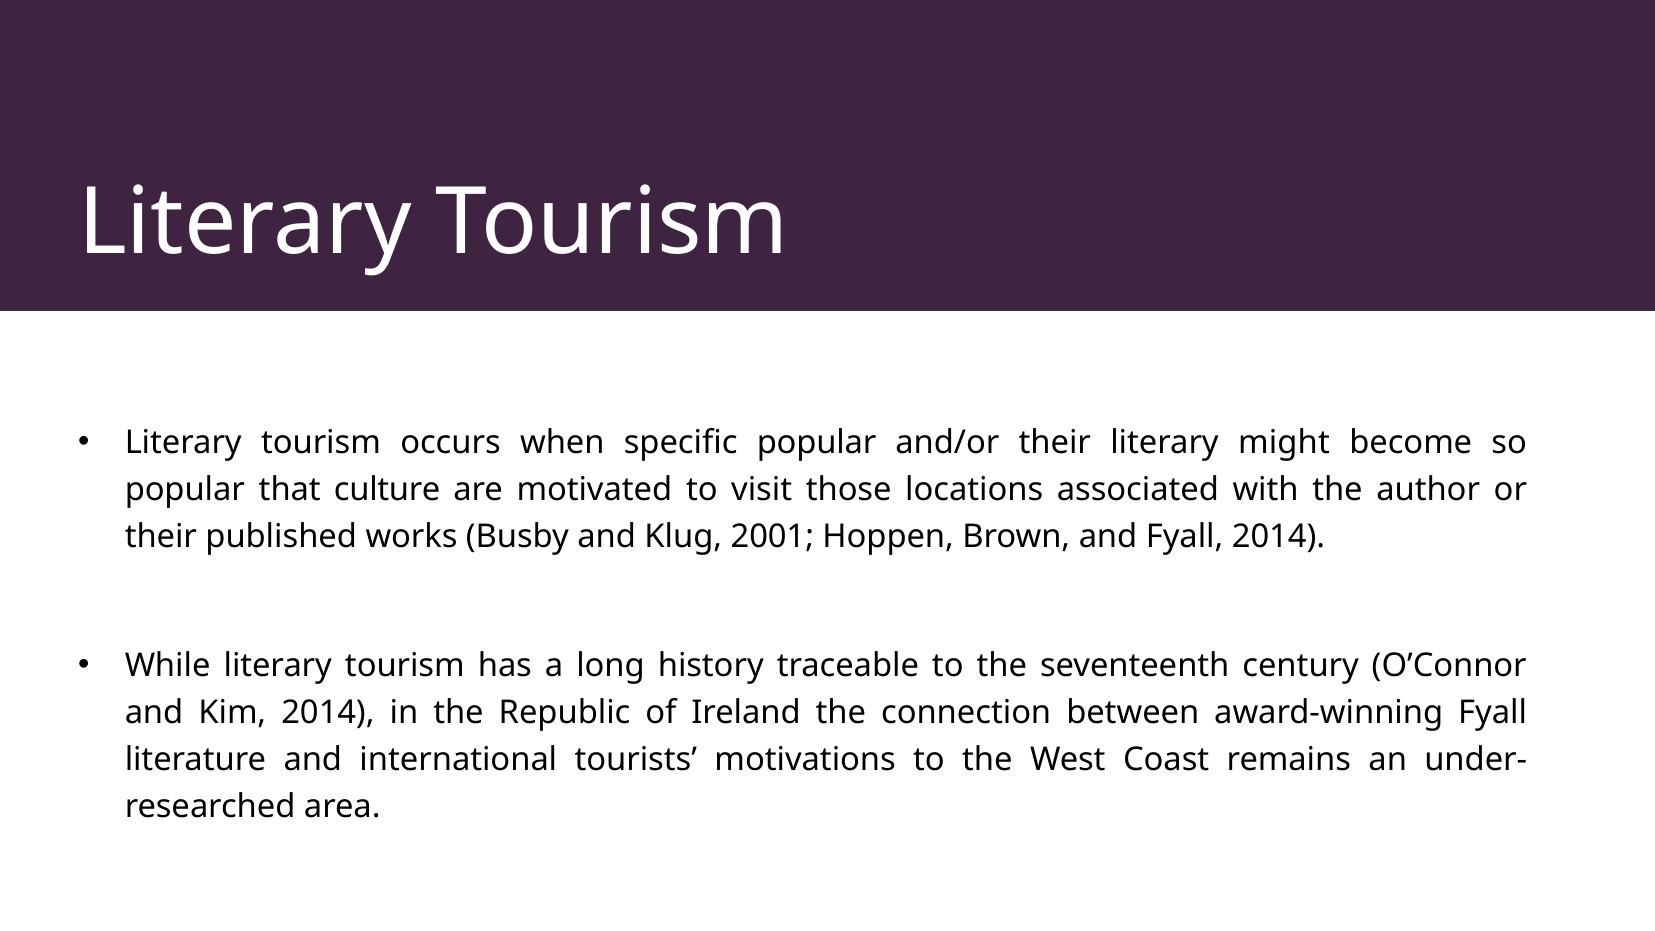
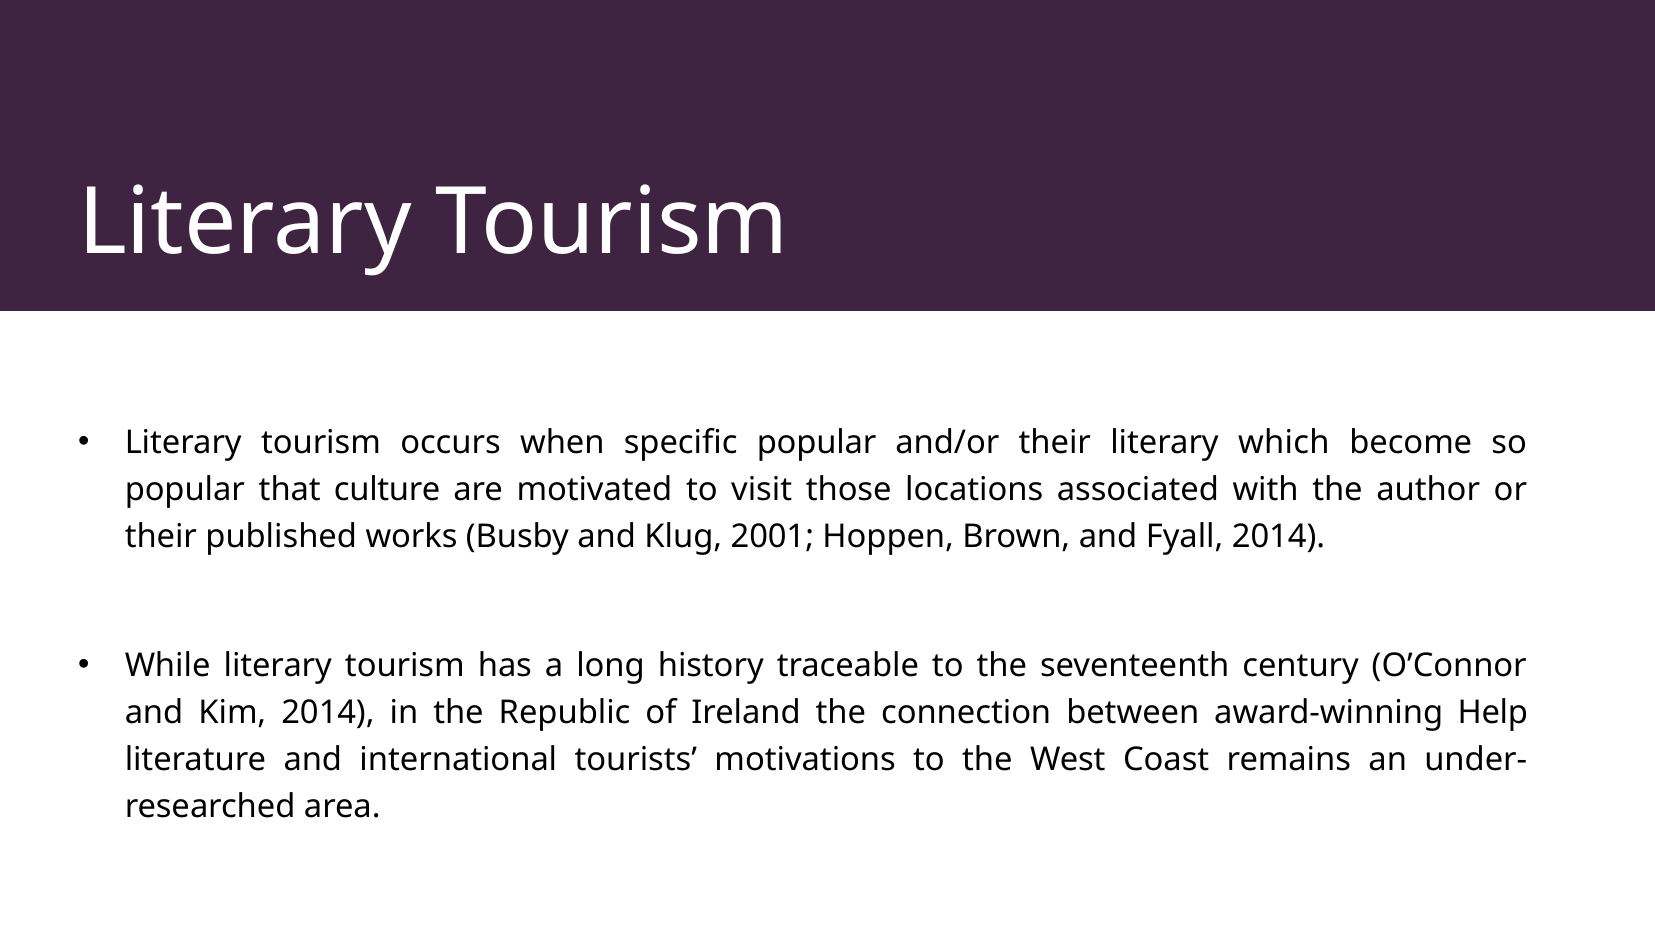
might: might -> which
award-winning Fyall: Fyall -> Help
